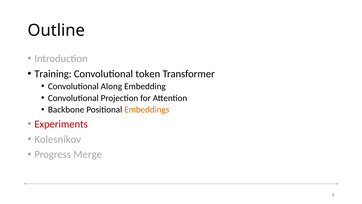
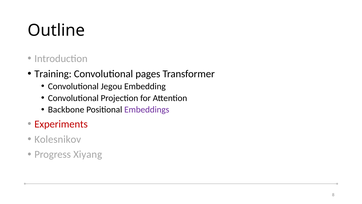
token: token -> pages
Along: Along -> Jegou
Embeddings colour: orange -> purple
Merge: Merge -> Xiyang
